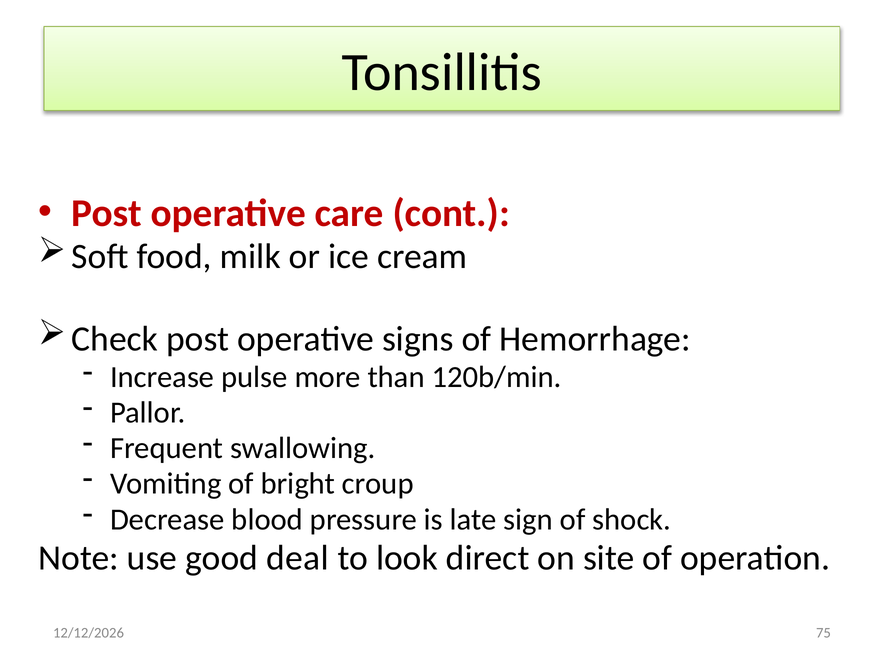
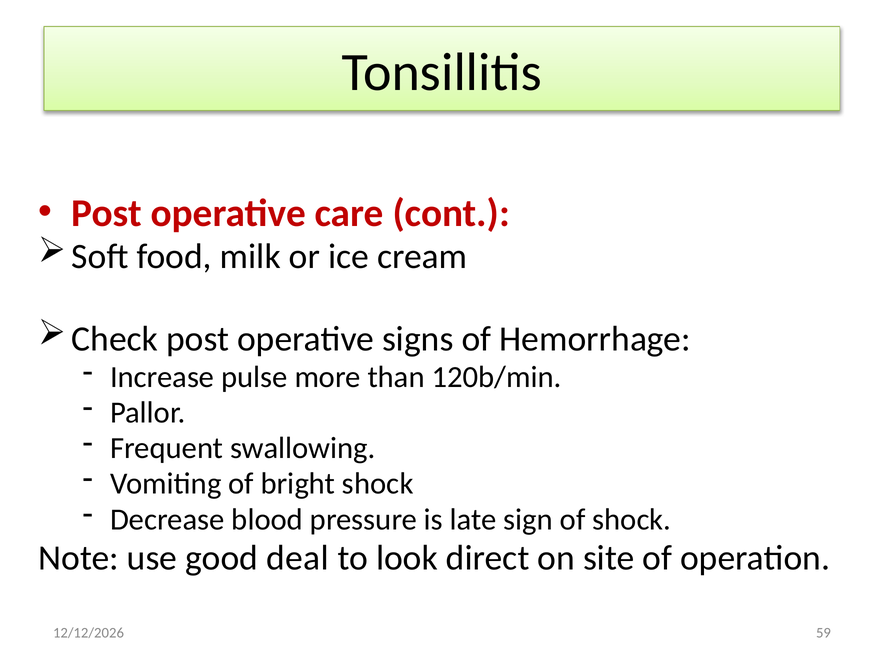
bright croup: croup -> shock
75: 75 -> 59
